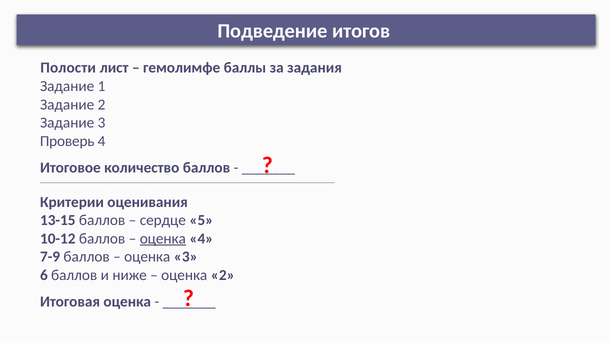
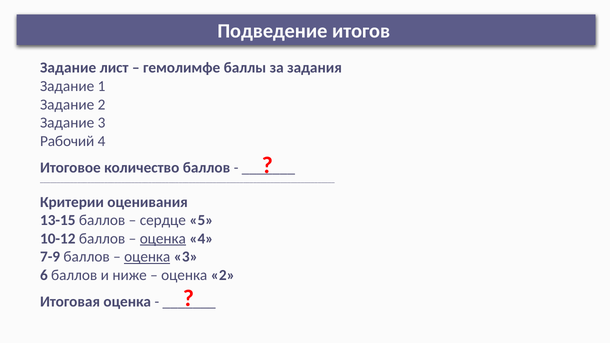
Полости at (68, 68): Полости -> Задание
Проверь: Проверь -> Рабочий
оценка at (147, 257) underline: none -> present
